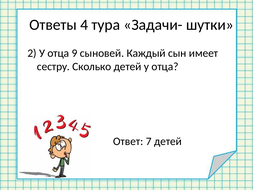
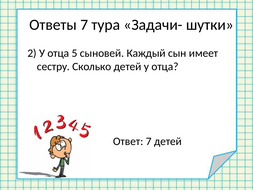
Ответы 4: 4 -> 7
9: 9 -> 5
